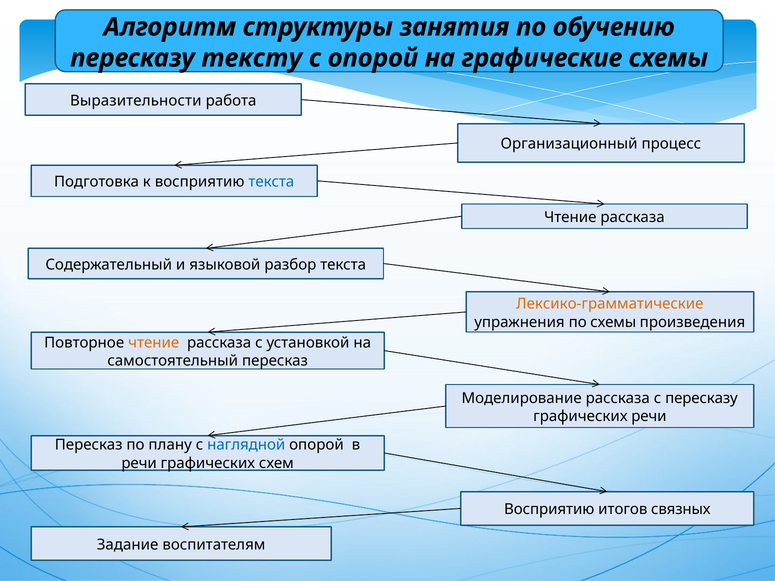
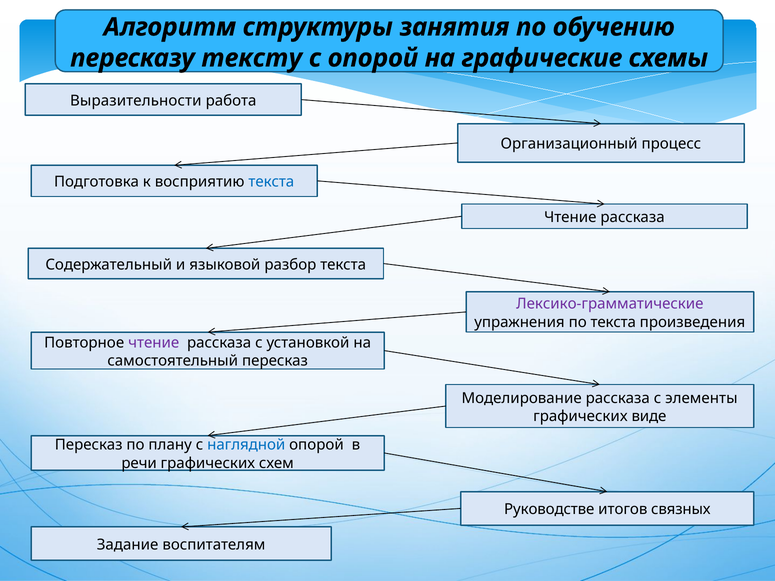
Лексико-грамматические colour: orange -> purple
по схемы: схемы -> текста
чтение at (154, 343) colour: orange -> purple
с пересказу: пересказу -> элементы
графических речи: речи -> виде
Восприятию at (549, 510): Восприятию -> Руководстве
